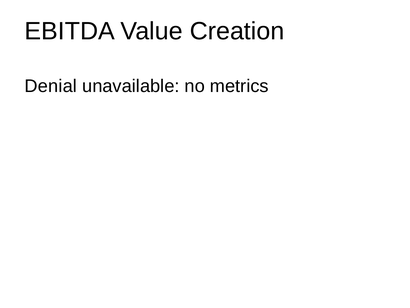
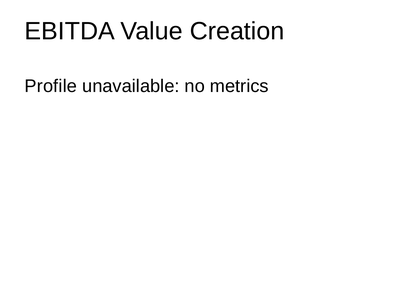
Denial: Denial -> Profile
